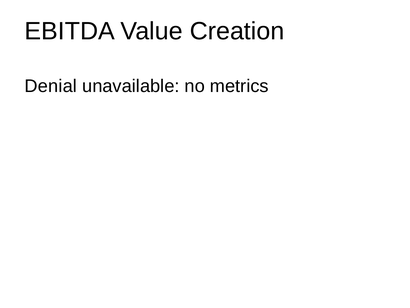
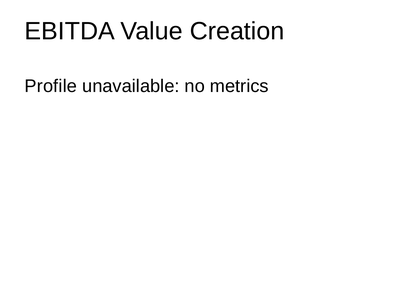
Denial: Denial -> Profile
